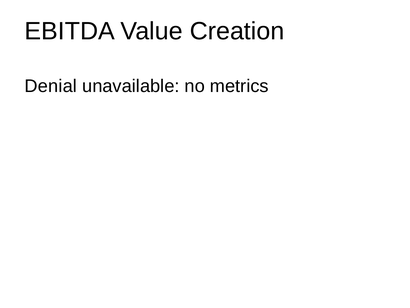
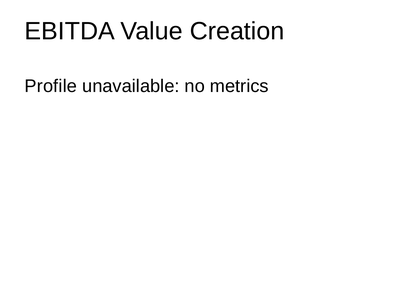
Denial: Denial -> Profile
